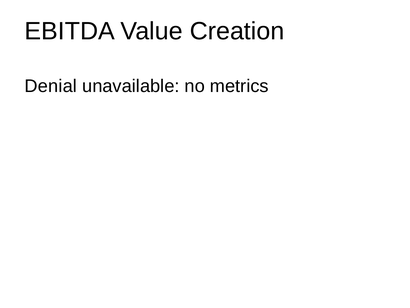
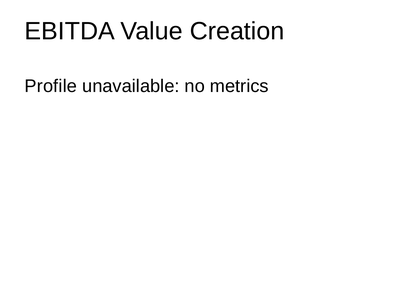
Denial: Denial -> Profile
